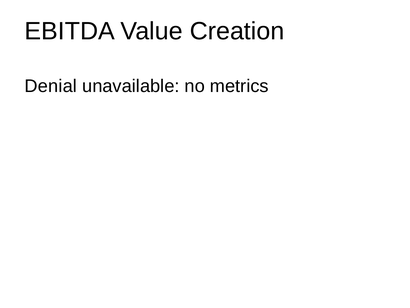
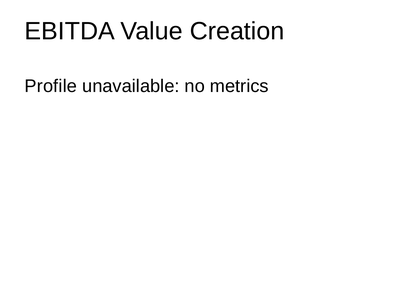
Denial: Denial -> Profile
